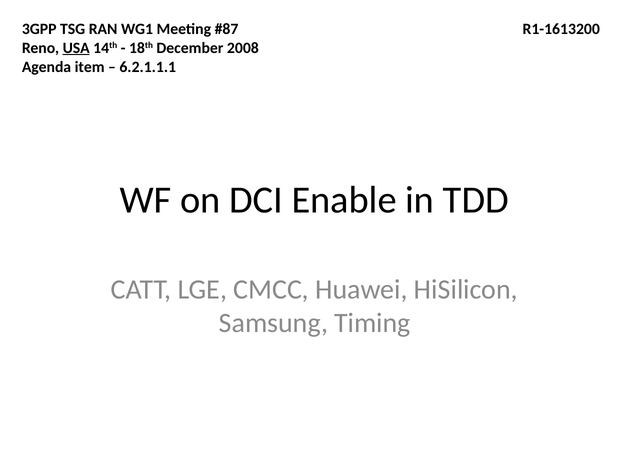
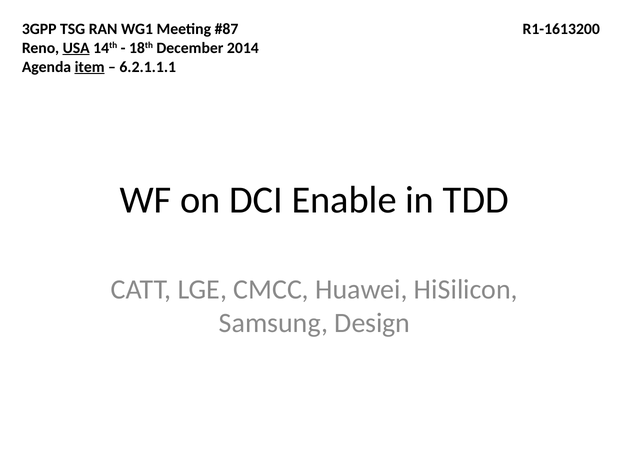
2008: 2008 -> 2014
item underline: none -> present
Timing: Timing -> Design
